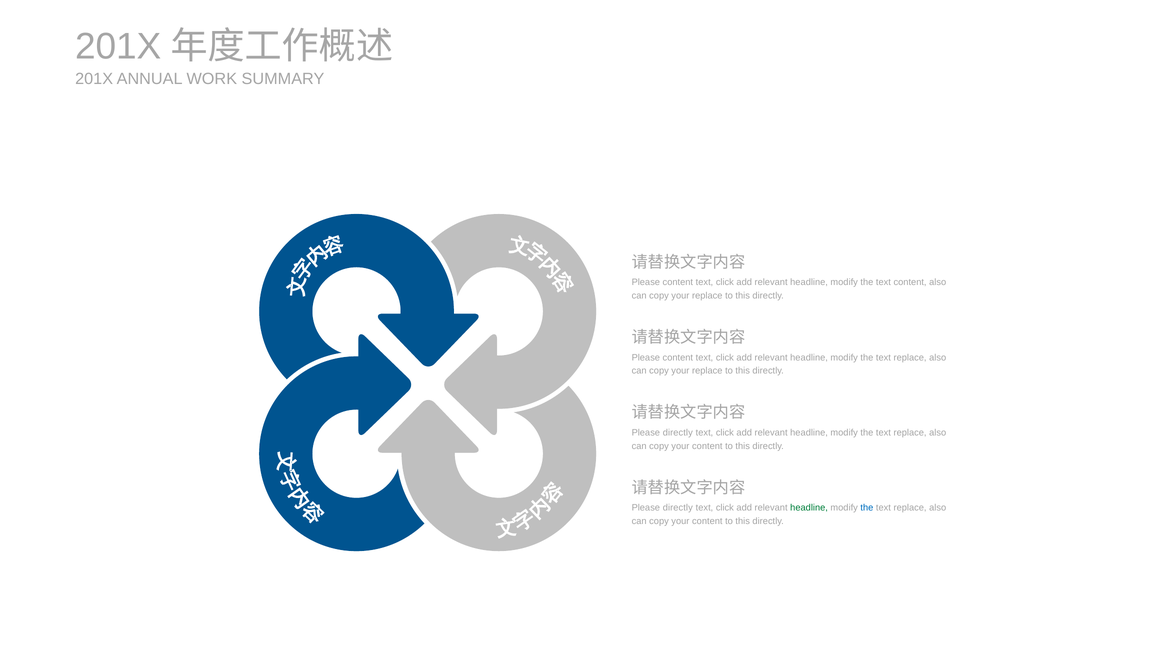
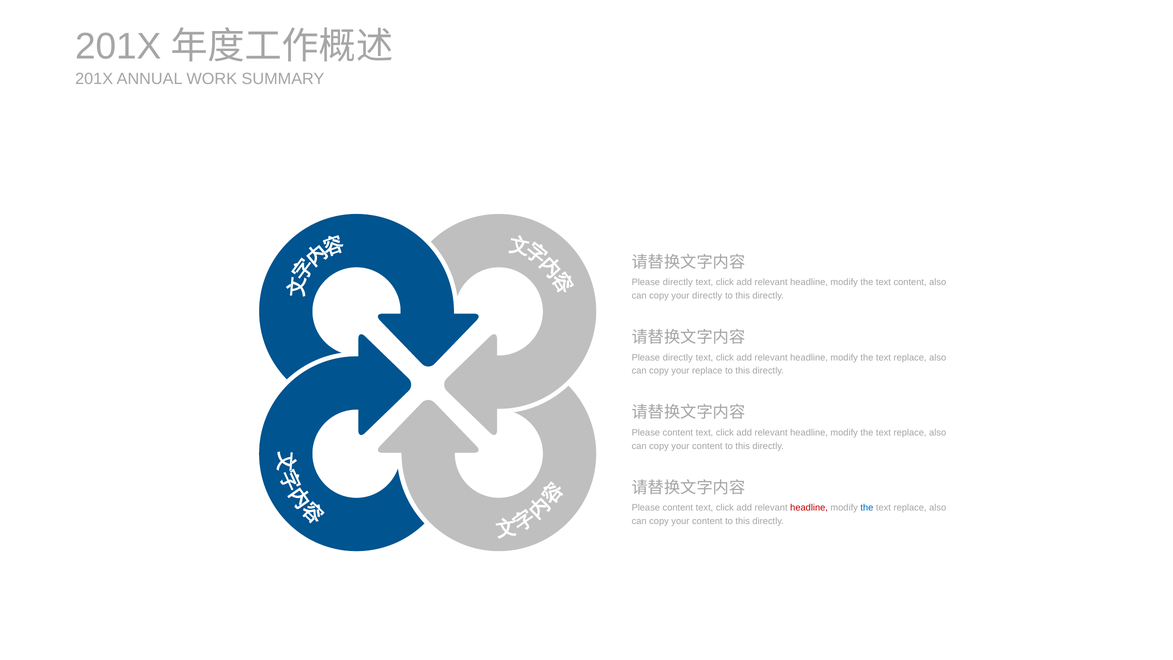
content at (678, 282): content -> directly
replace at (707, 296): replace -> directly
content at (678, 357): content -> directly
directly at (678, 433): directly -> content
directly at (678, 508): directly -> content
headline at (809, 508) colour: green -> red
